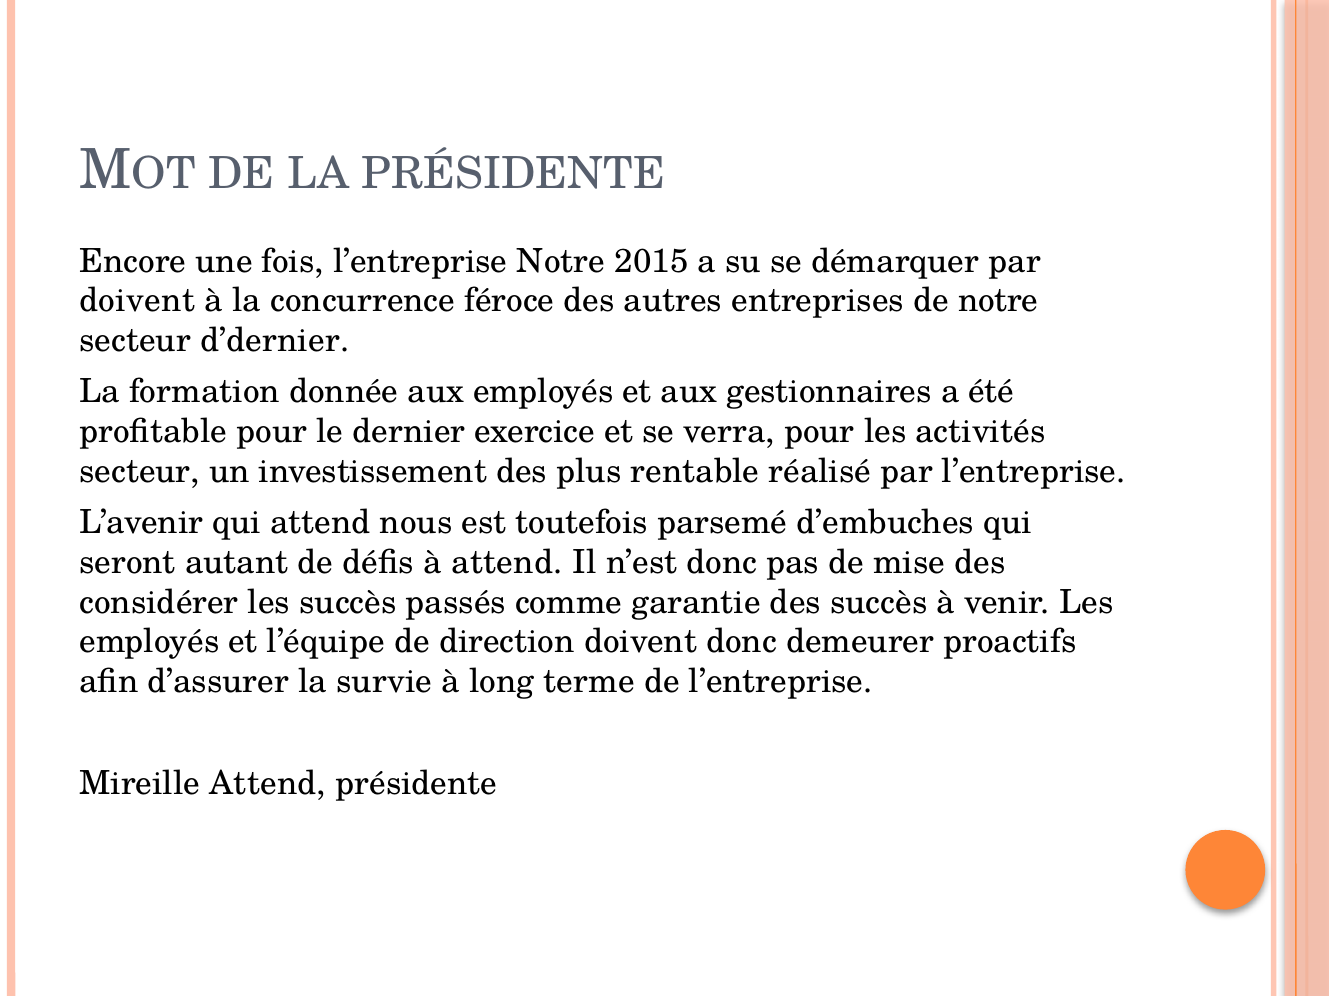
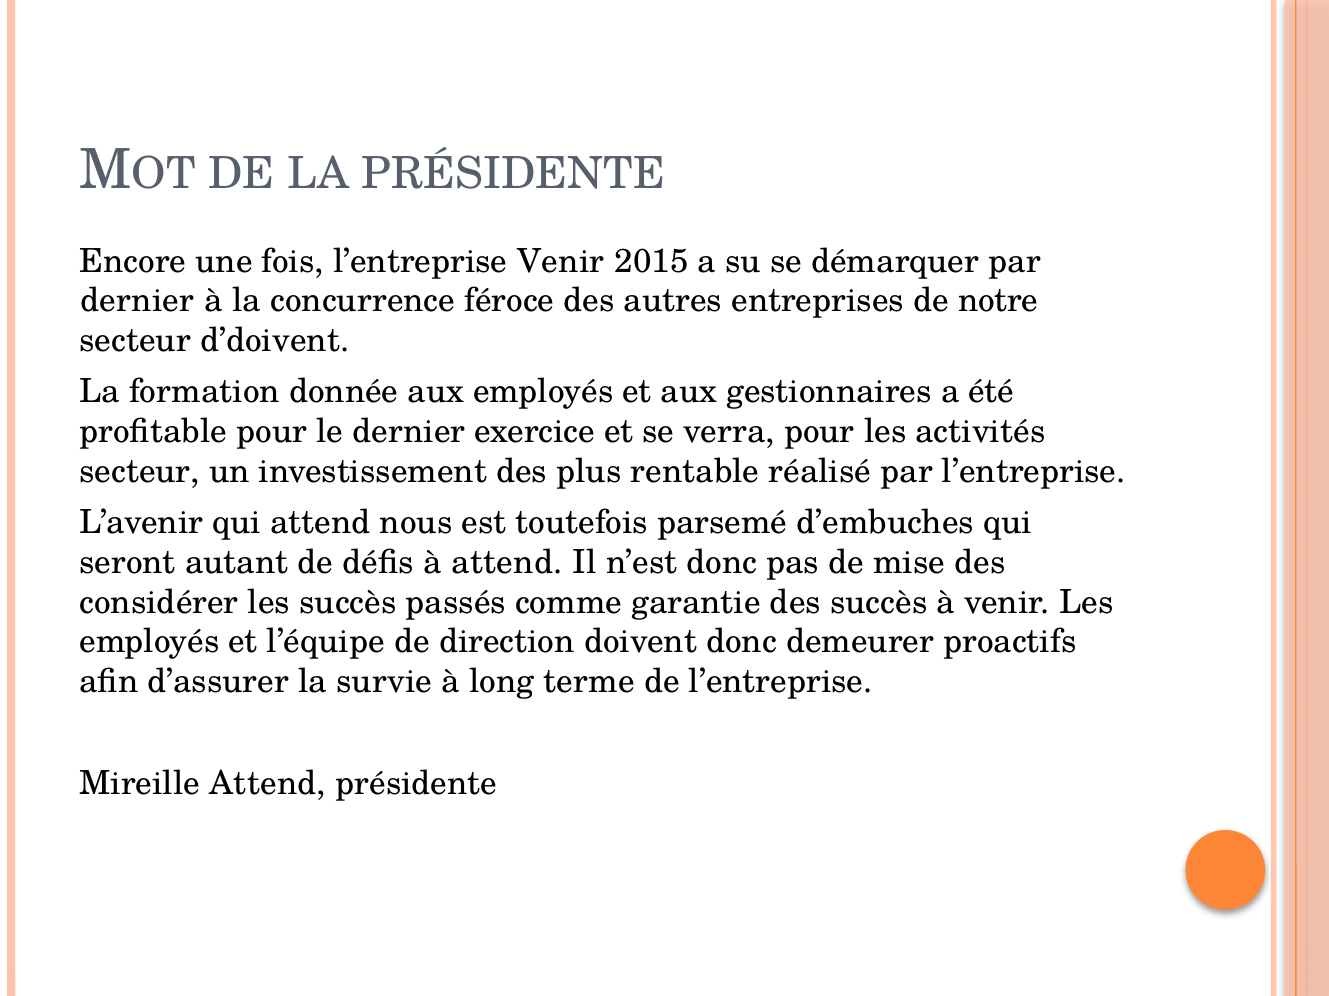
l’entreprise Notre: Notre -> Venir
doivent at (137, 301): doivent -> dernier
d’dernier: d’dernier -> d’doivent
